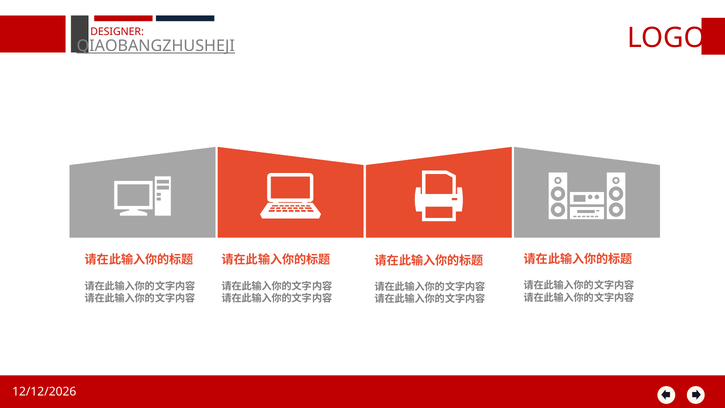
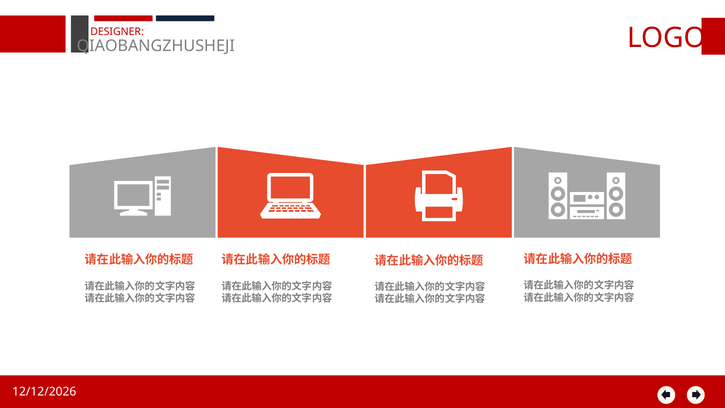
QIAOBANGZHUSHEJI underline: present -> none
